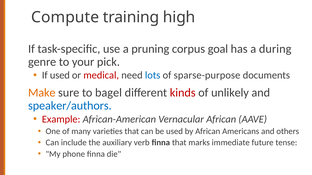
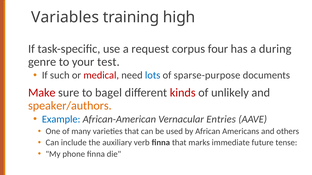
Compute: Compute -> Variables
pruning: pruning -> request
goal: goal -> four
pick: pick -> test
If used: used -> such
Make colour: orange -> red
speaker/authors colour: blue -> orange
Example colour: red -> blue
Vernacular African: African -> Entries
